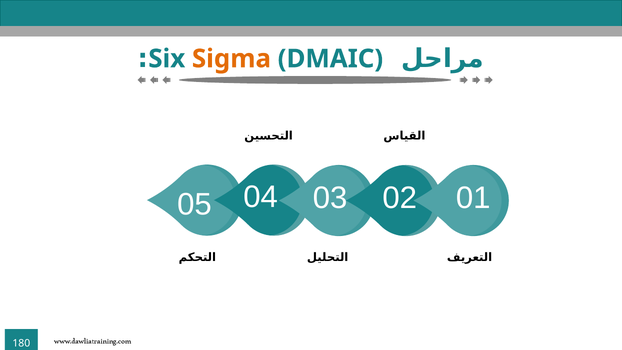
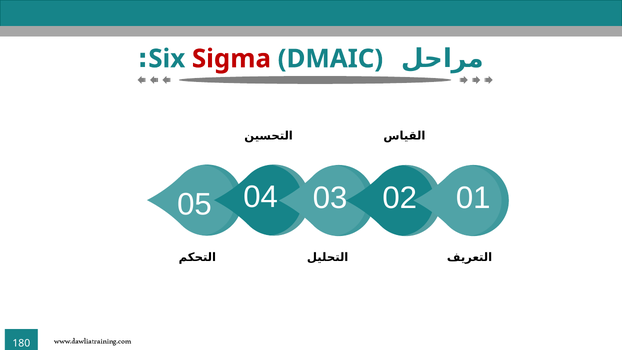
Sigma colour: orange -> red
